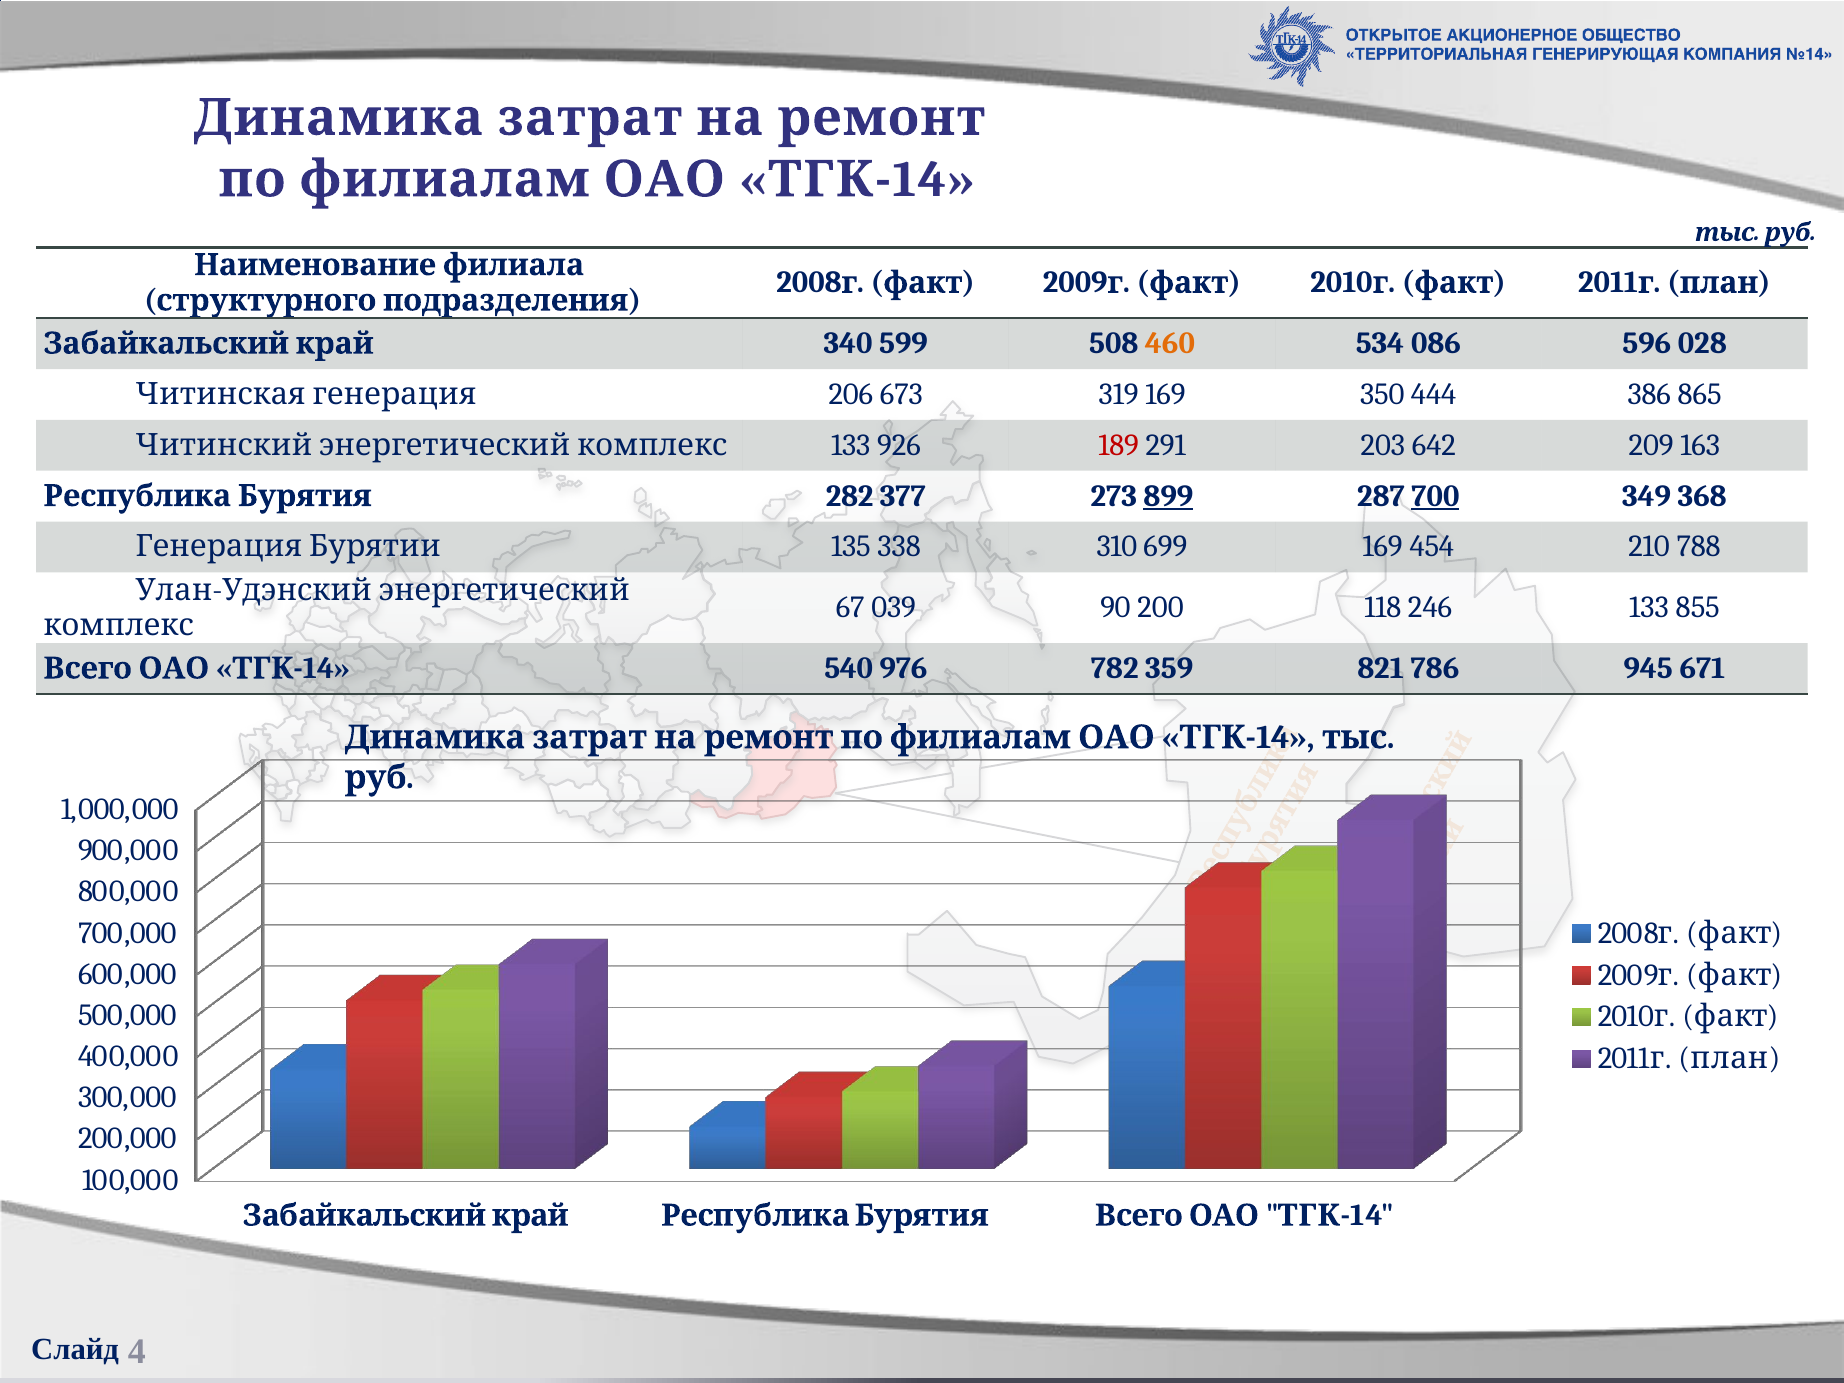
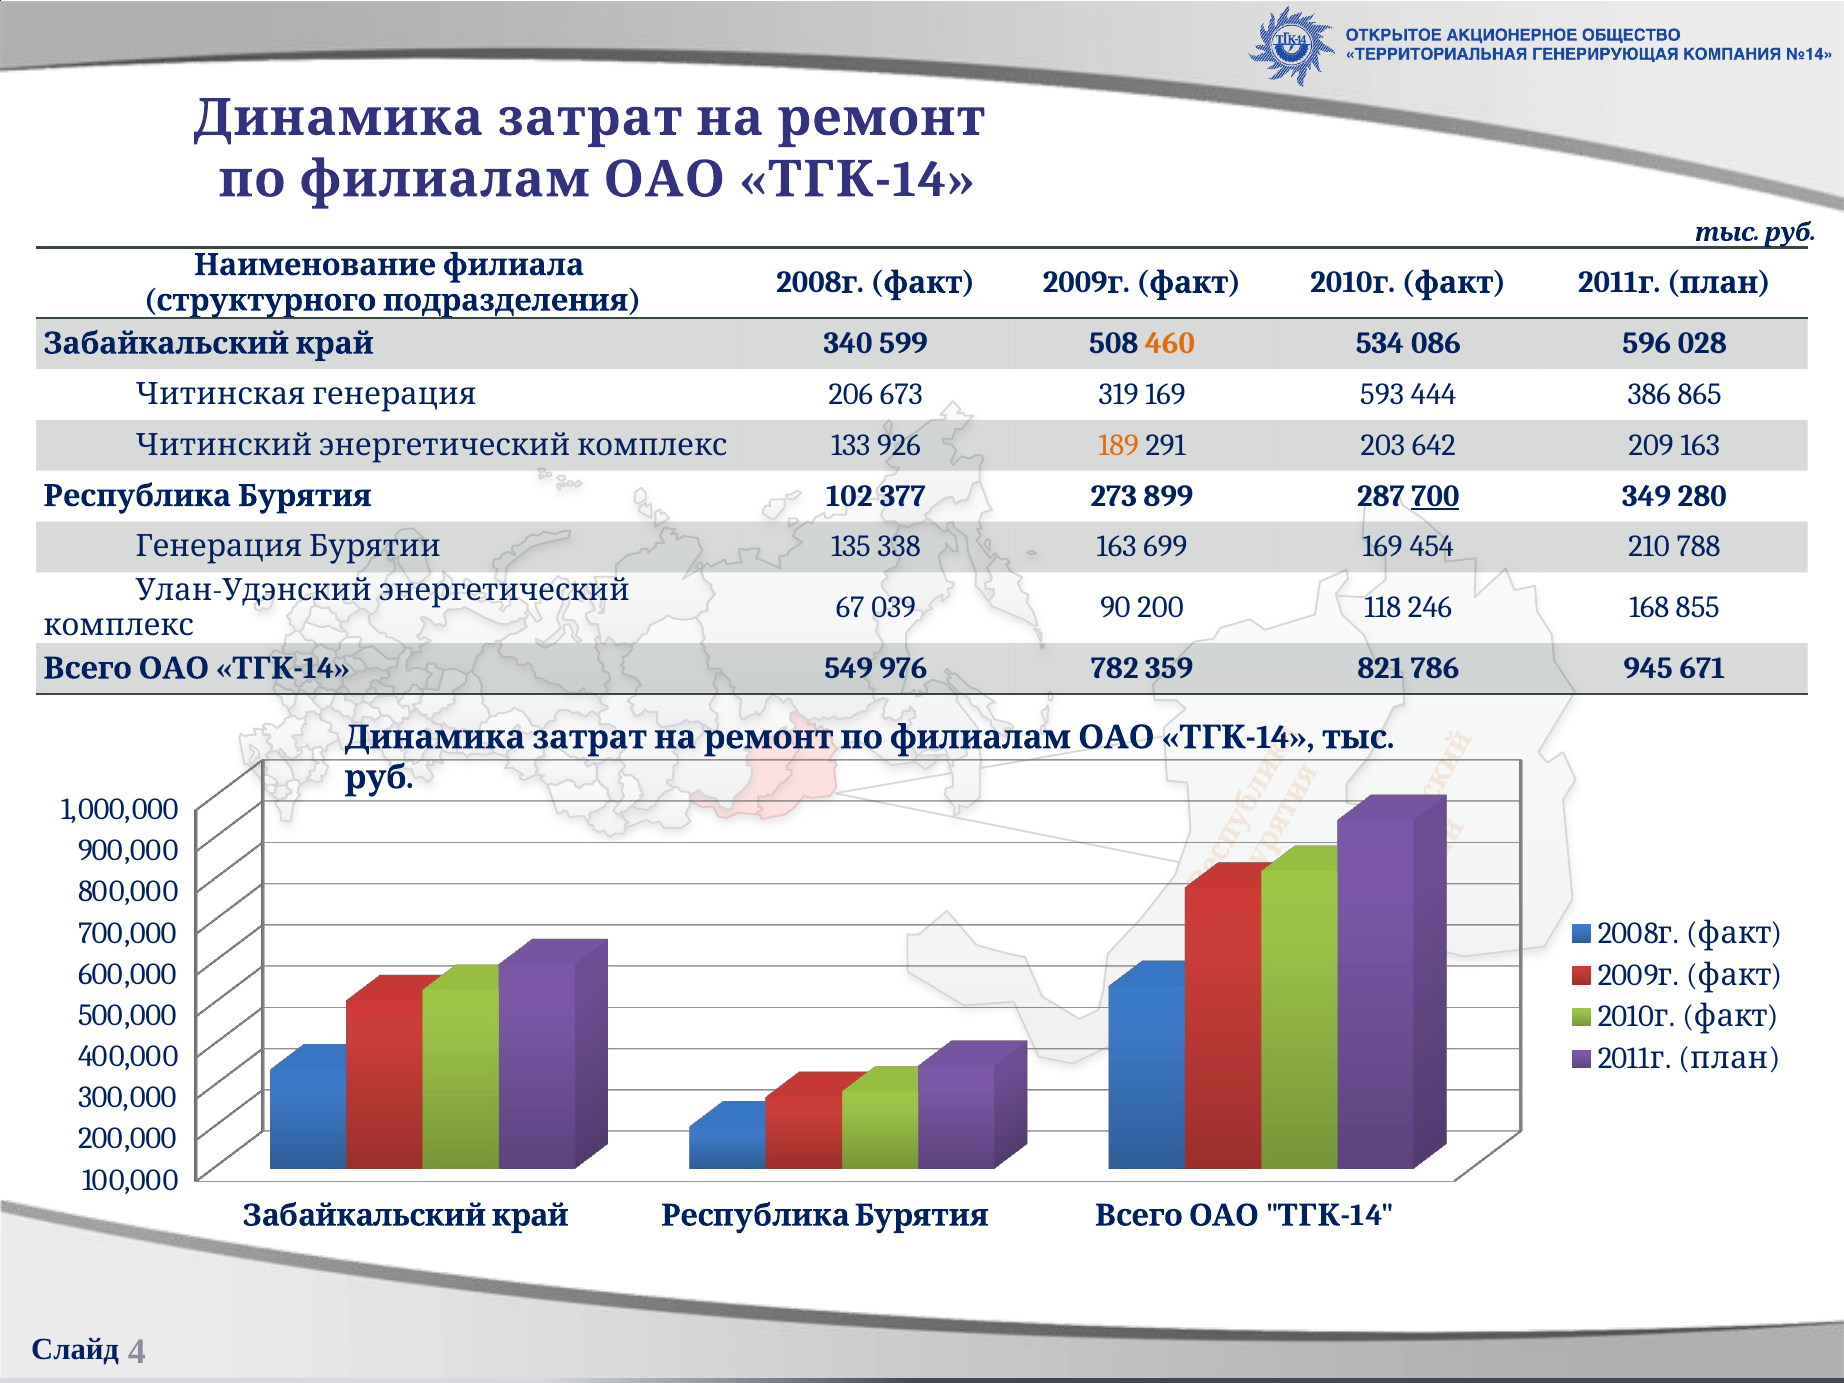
350: 350 -> 593
189 colour: red -> orange
282: 282 -> 102
899 underline: present -> none
368: 368 -> 280
338 310: 310 -> 163
246 133: 133 -> 168
540: 540 -> 549
